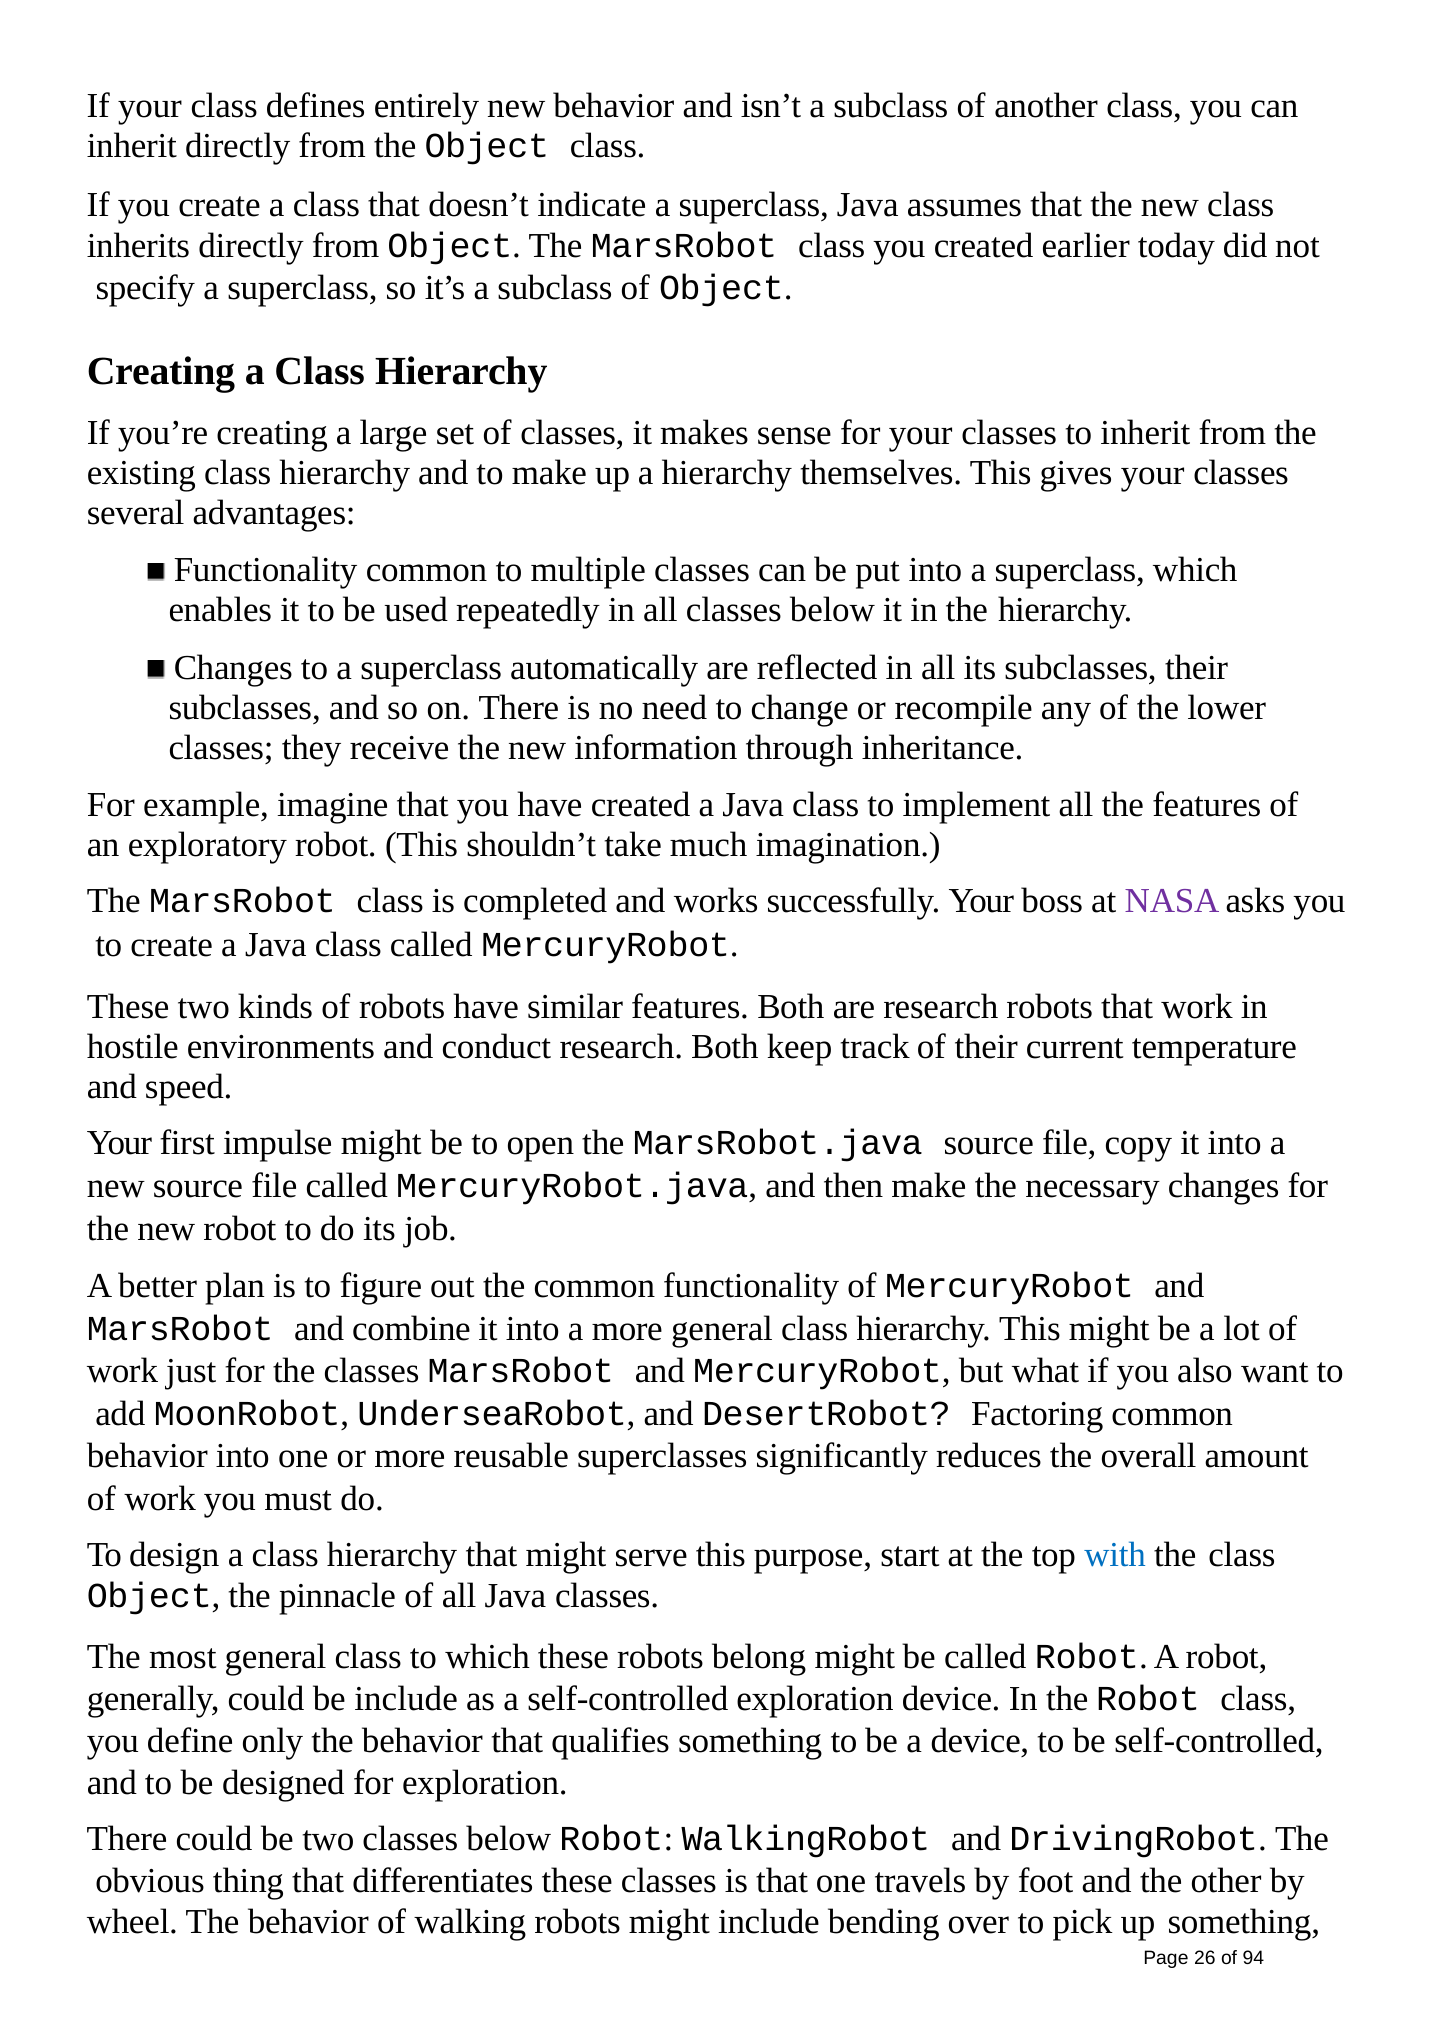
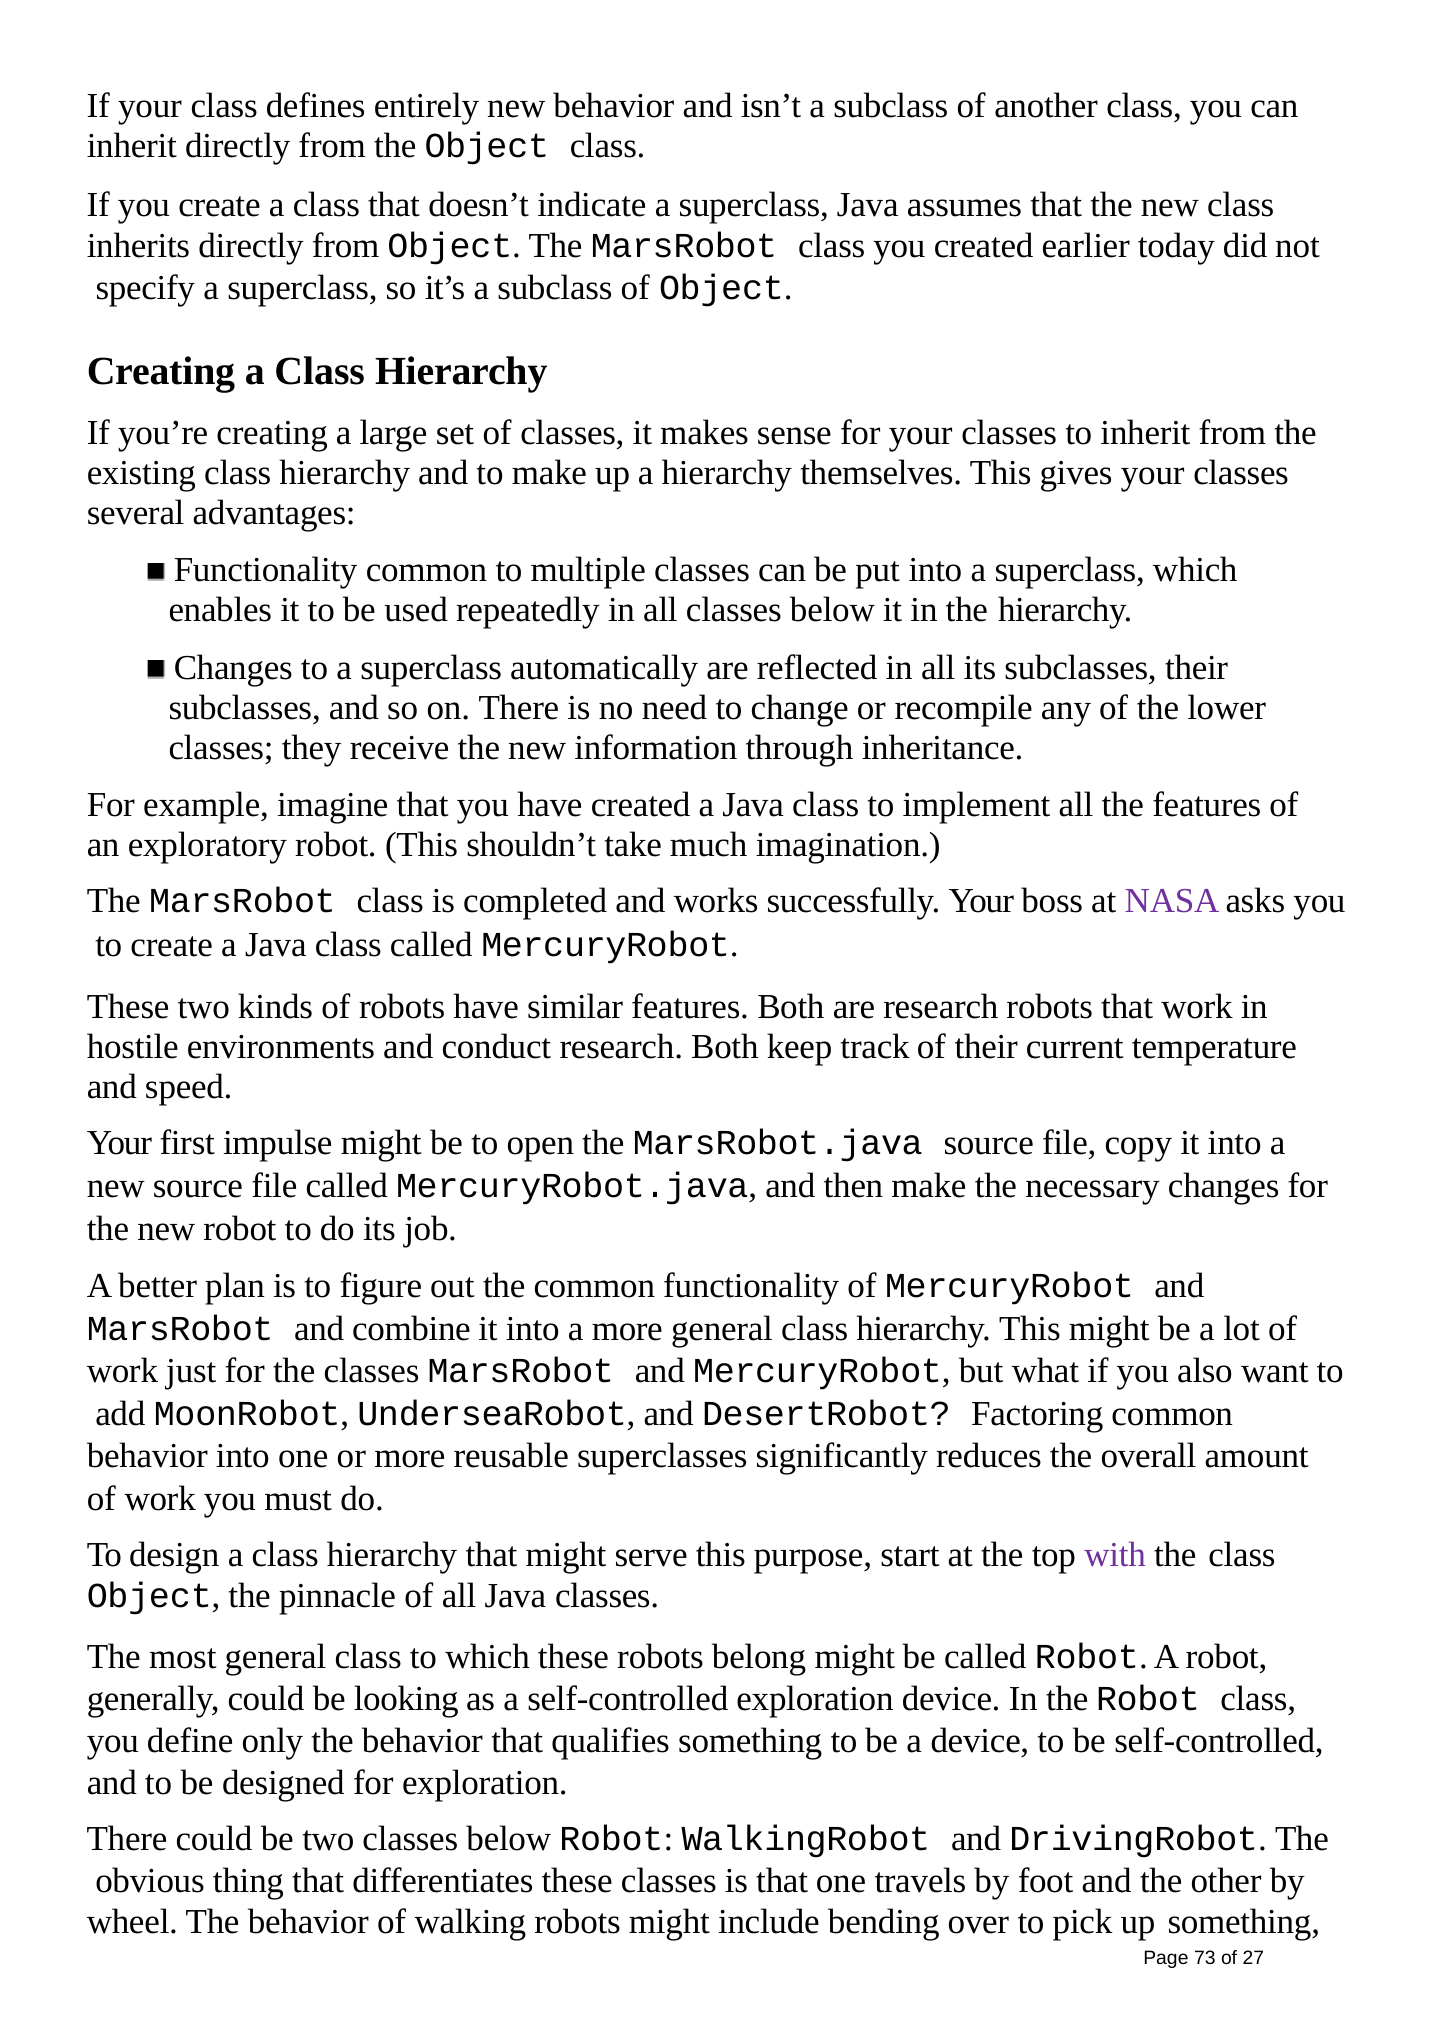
with colour: blue -> purple
be include: include -> looking
26: 26 -> 73
94: 94 -> 27
